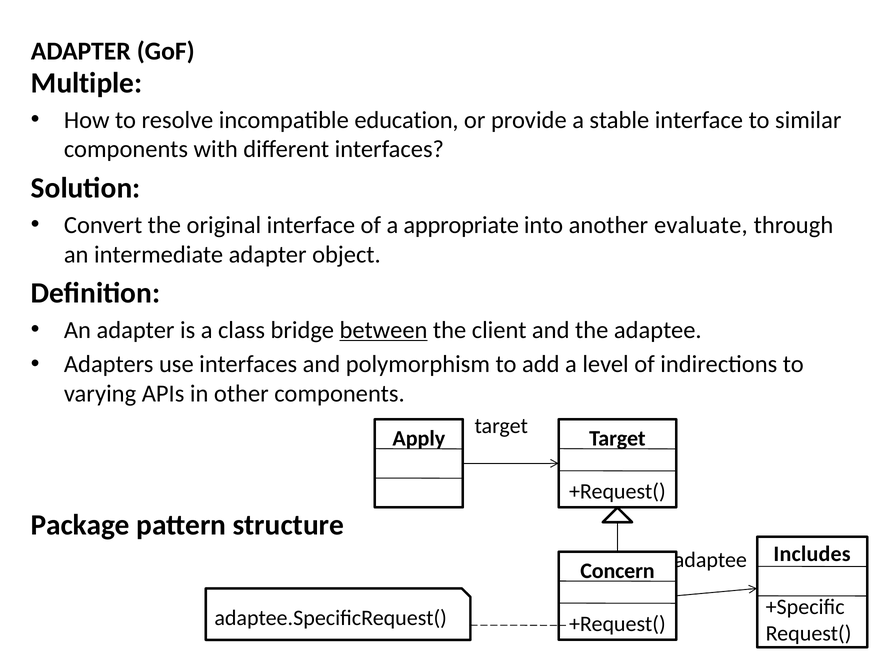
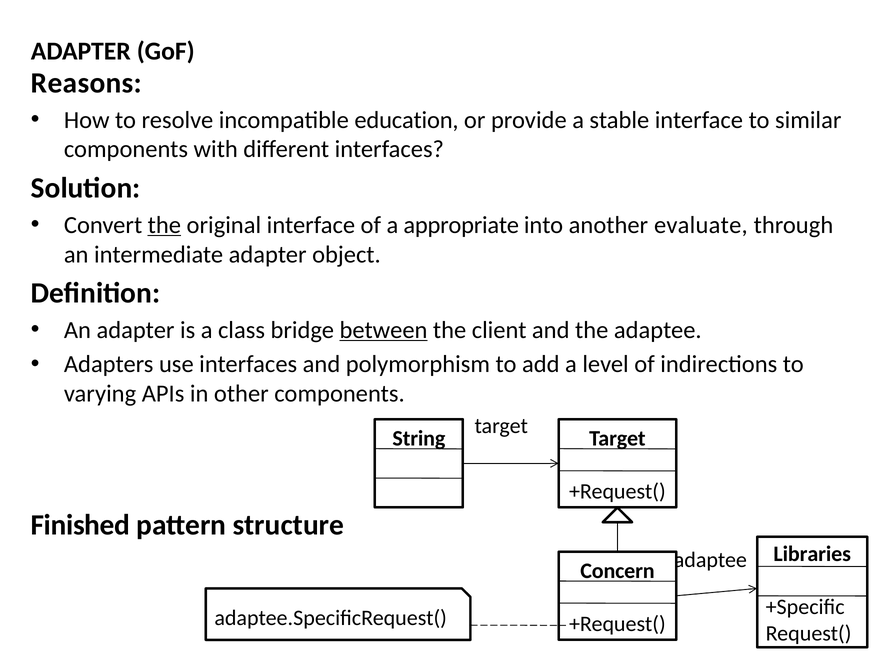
Multiple: Multiple -> Reasons
the at (164, 225) underline: none -> present
Apply: Apply -> String
Package: Package -> Finished
Includes: Includes -> Libraries
